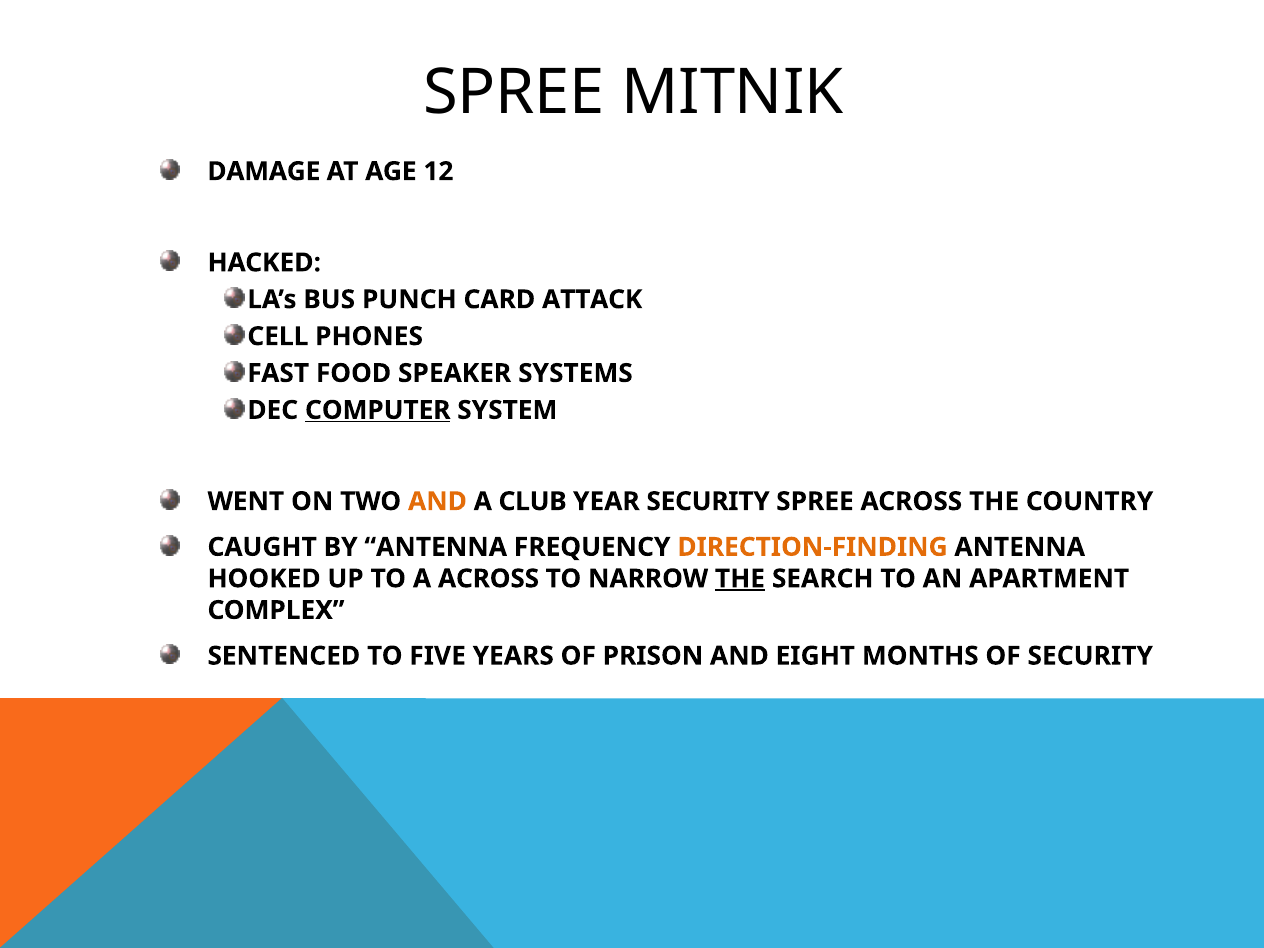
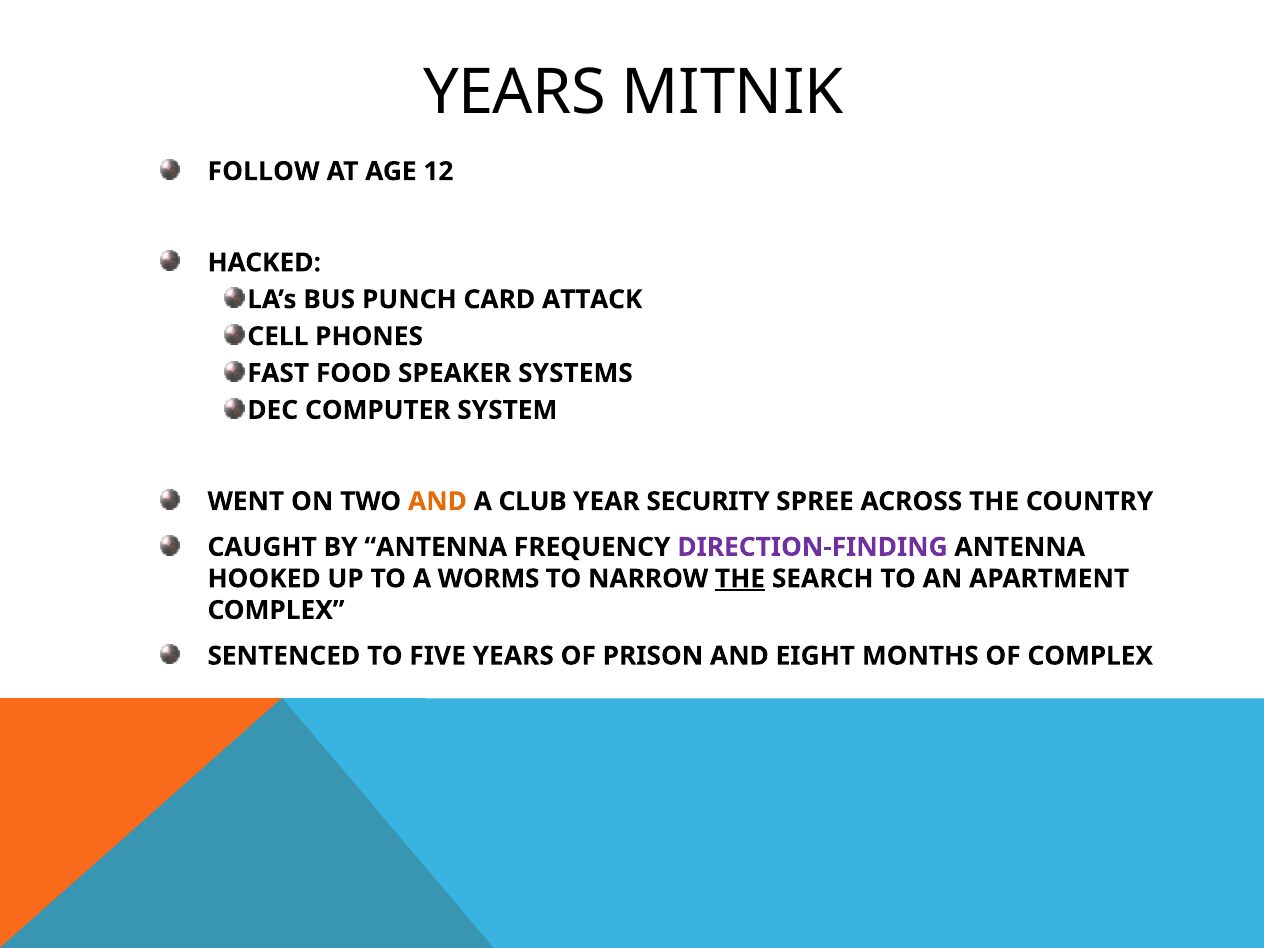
SPREE at (514, 93): SPREE -> YEARS
DAMAGE: DAMAGE -> FOLLOW
COMPUTER underline: present -> none
DIRECTION-FINDING colour: orange -> purple
A ACROSS: ACROSS -> WORMS
OF SECURITY: SECURITY -> COMPLEX
